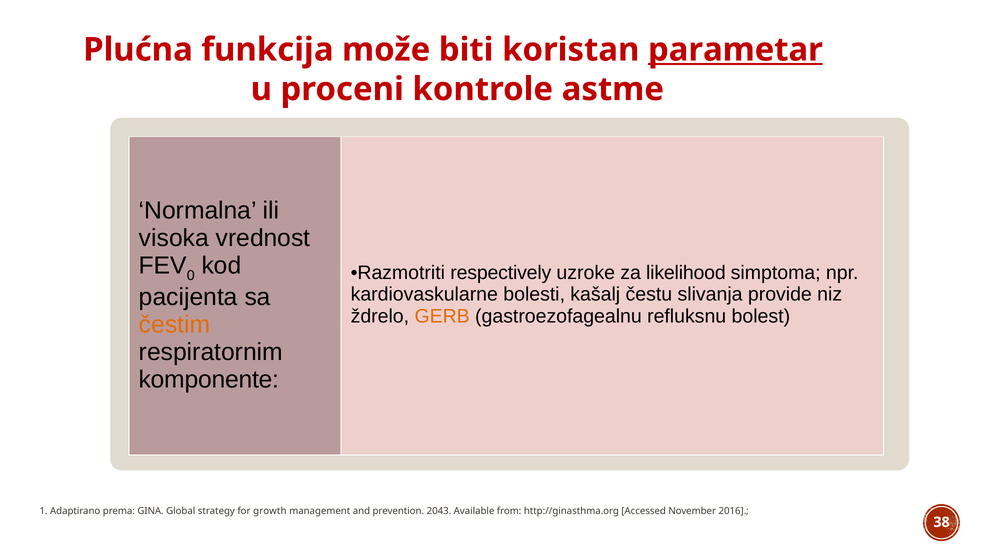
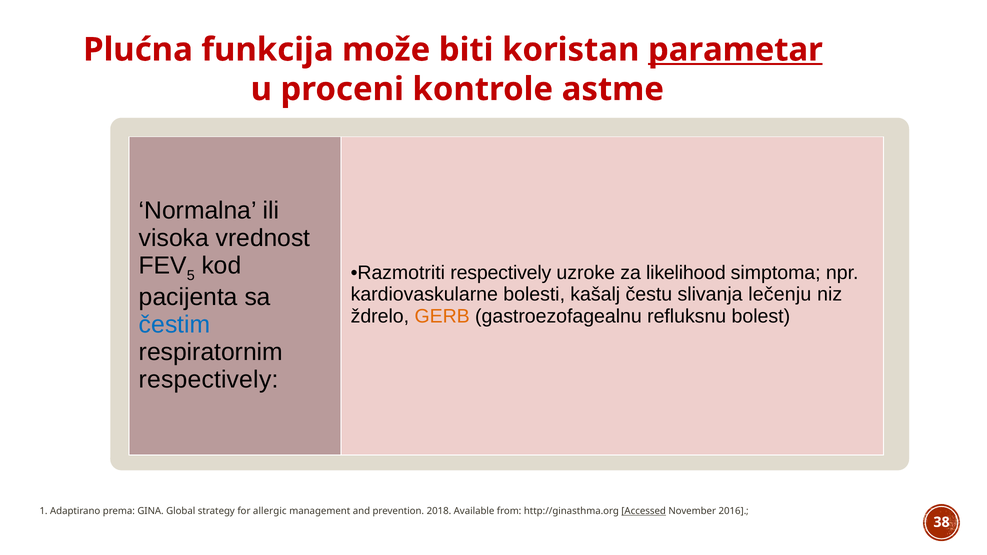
0: 0 -> 5
provide: provide -> lečenju
čestim colour: orange -> blue
komponente at (209, 380): komponente -> respectively
growth: growth -> allergic
2043: 2043 -> 2018
Accessed underline: none -> present
